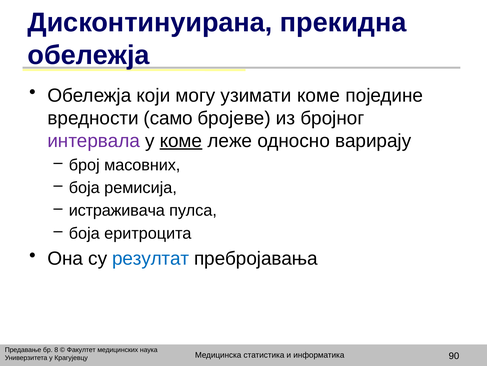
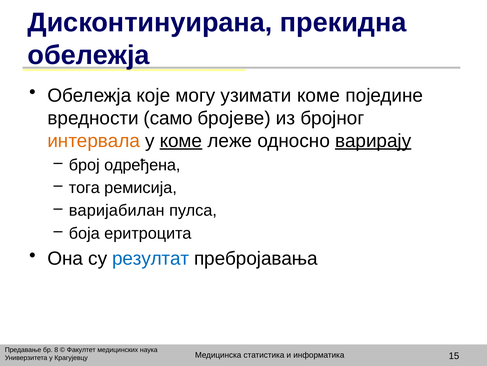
који: који -> које
интервала colour: purple -> orange
варирају underline: none -> present
масовних: масовних -> одређена
боја at (84, 187): боја -> тога
истраживача: истраживача -> варијабилан
90: 90 -> 15
